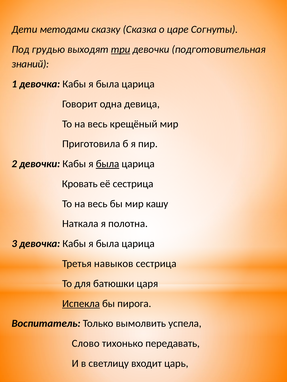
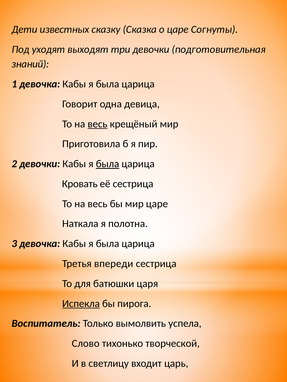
методами: методами -> известных
грудью: грудью -> уходят
три underline: present -> none
весь at (98, 124) underline: none -> present
мир кашу: кашу -> царе
навыков: навыков -> впереди
передавать: передавать -> творческой
